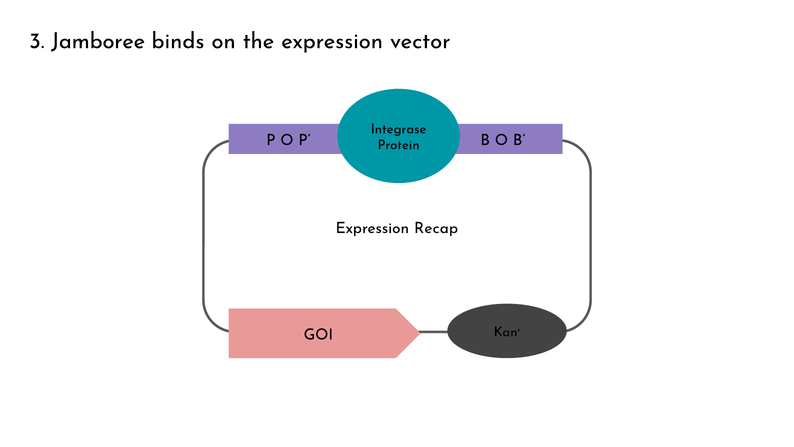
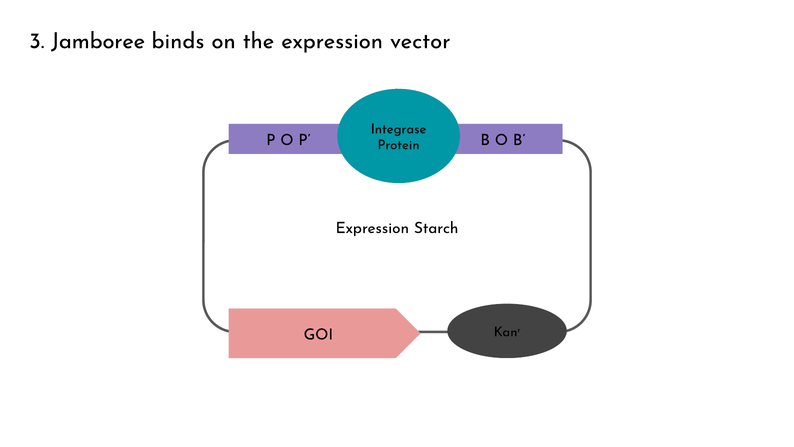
Recap: Recap -> Starch
